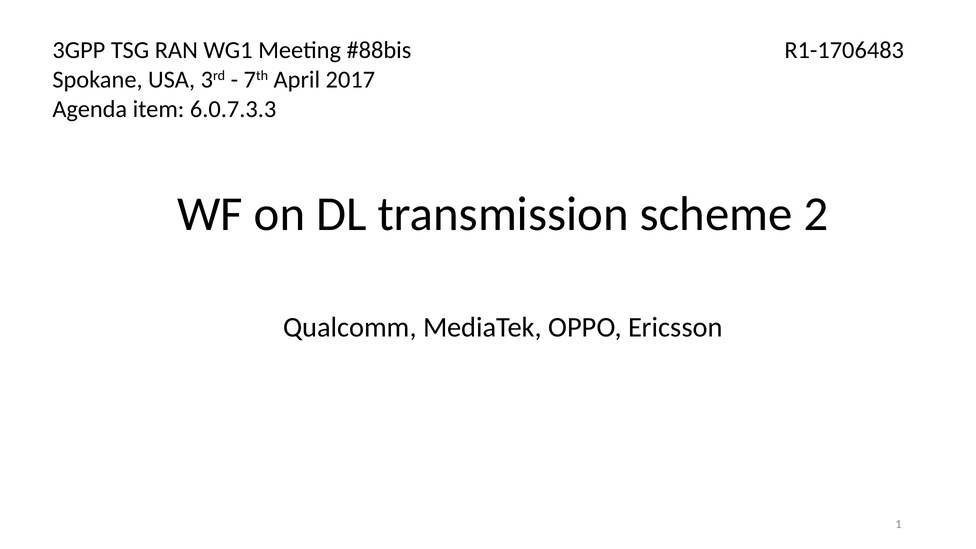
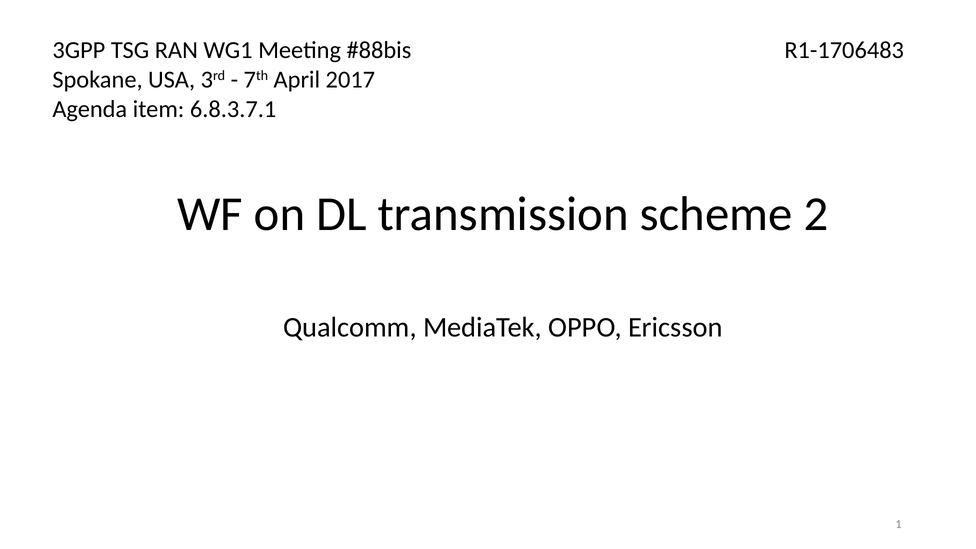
6.0.7.3.3: 6.0.7.3.3 -> 6.8.3.7.1
